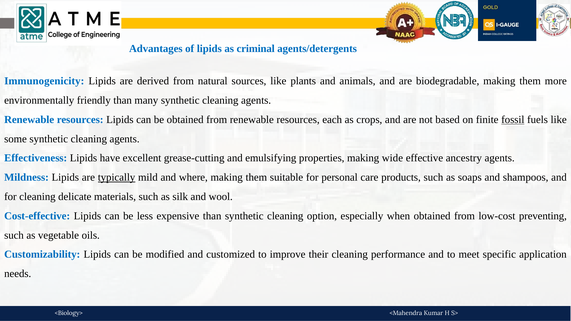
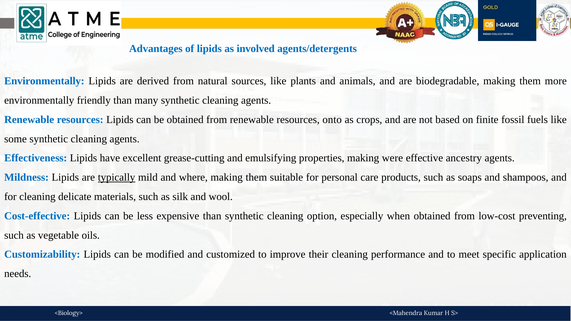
criminal: criminal -> involved
Immunogenicity at (44, 81): Immunogenicity -> Environmentally
each: each -> onto
fossil underline: present -> none
wide: wide -> were
